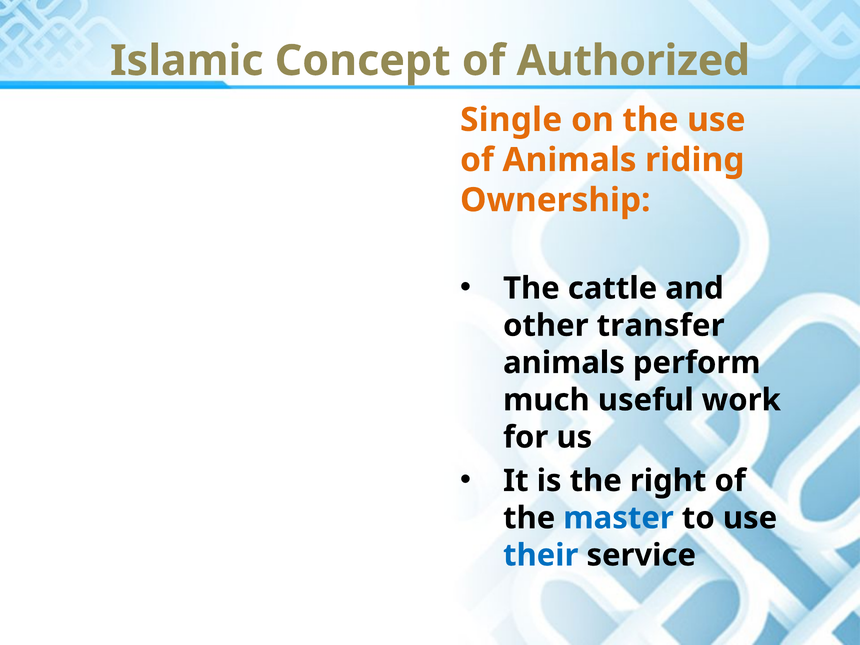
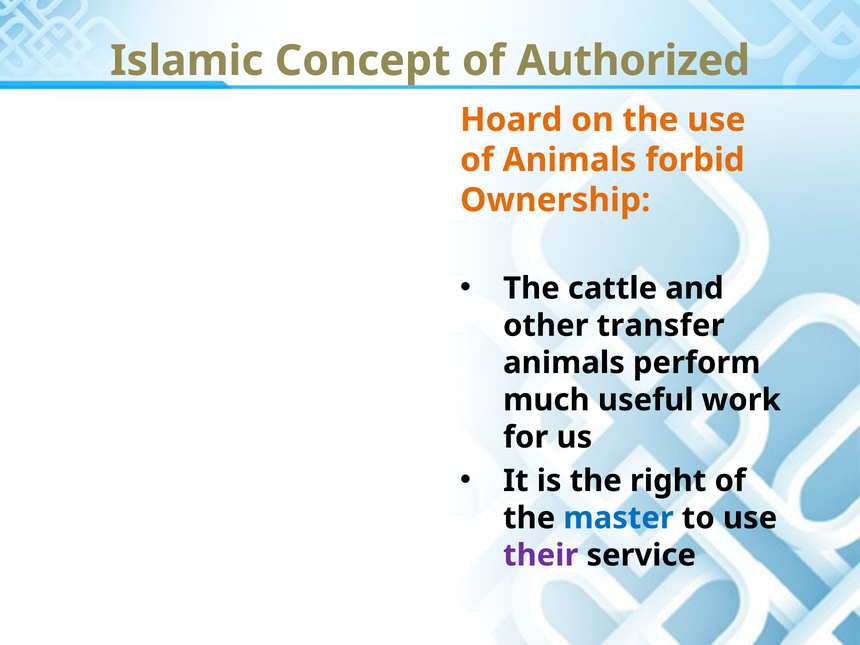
Single: Single -> Hoard
riding: riding -> forbid
their colour: blue -> purple
